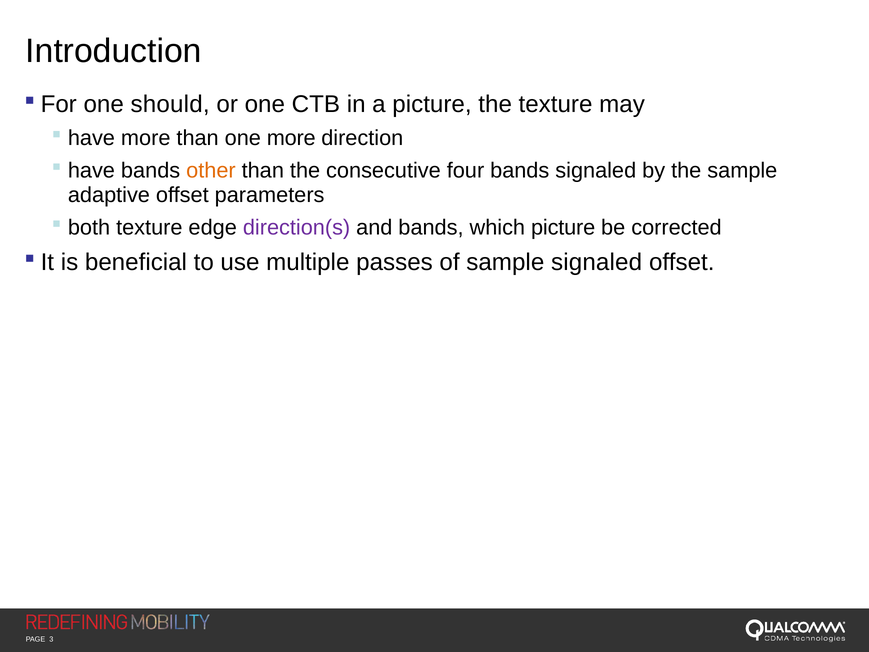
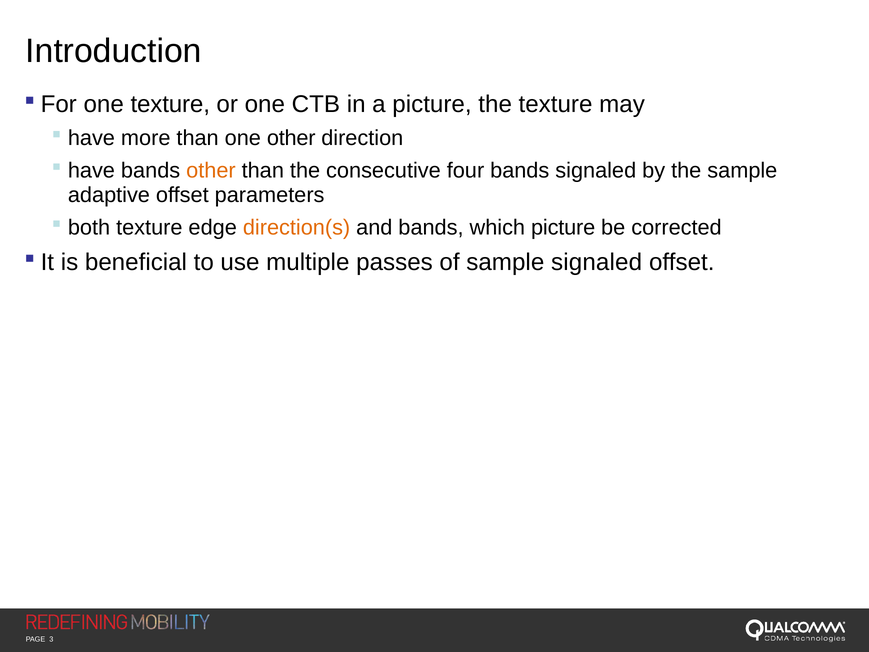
one should: should -> texture
one more: more -> other
direction(s colour: purple -> orange
